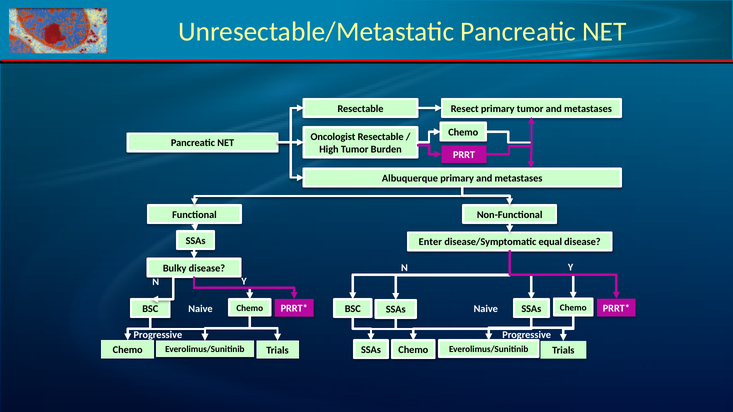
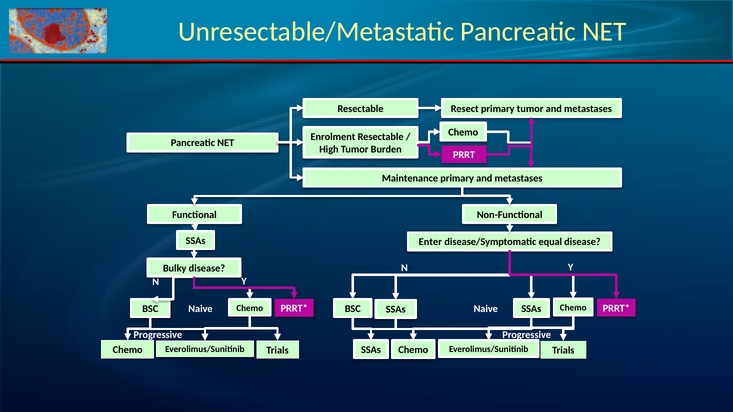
Oncologist: Oncologist -> Enrolment
Albuquerque: Albuquerque -> Maintenance
